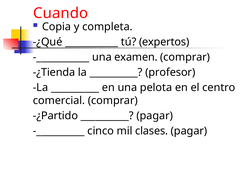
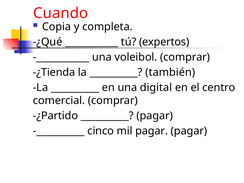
examen: examen -> voleibol
profesor: profesor -> también
pelota: pelota -> digital
mil clases: clases -> pagar
